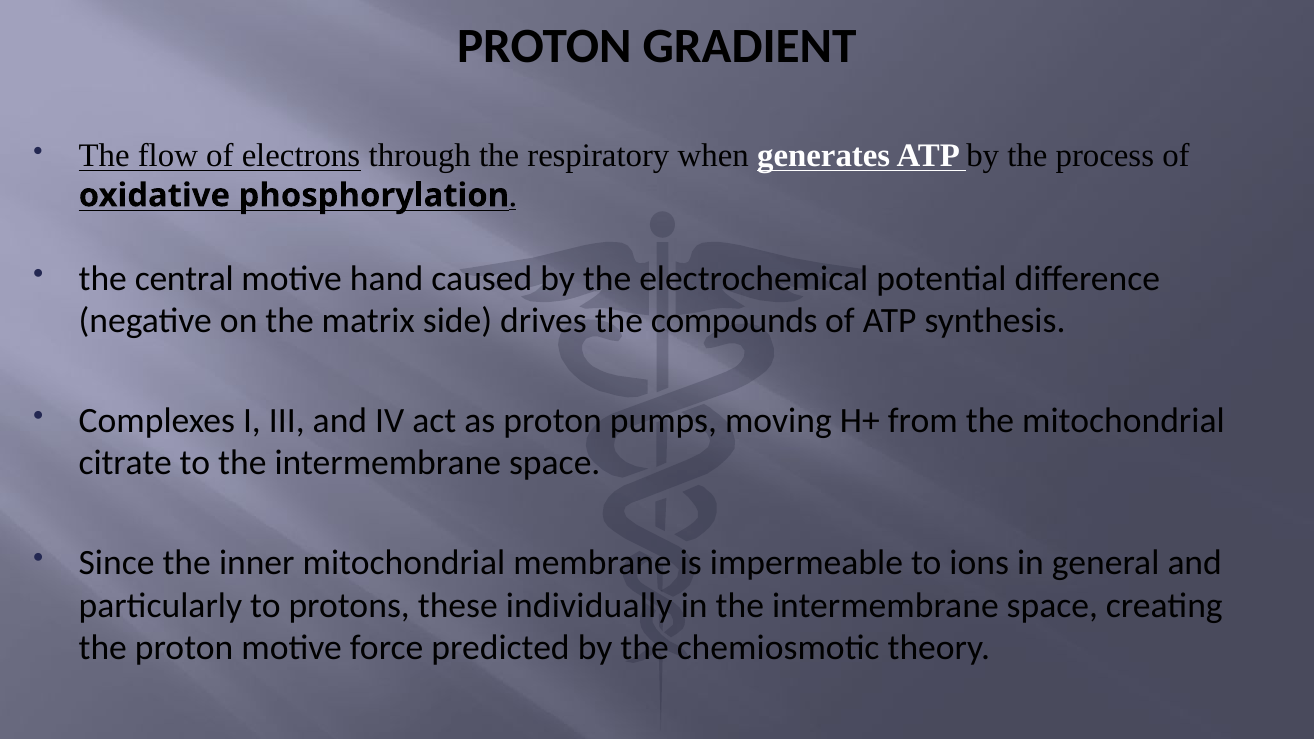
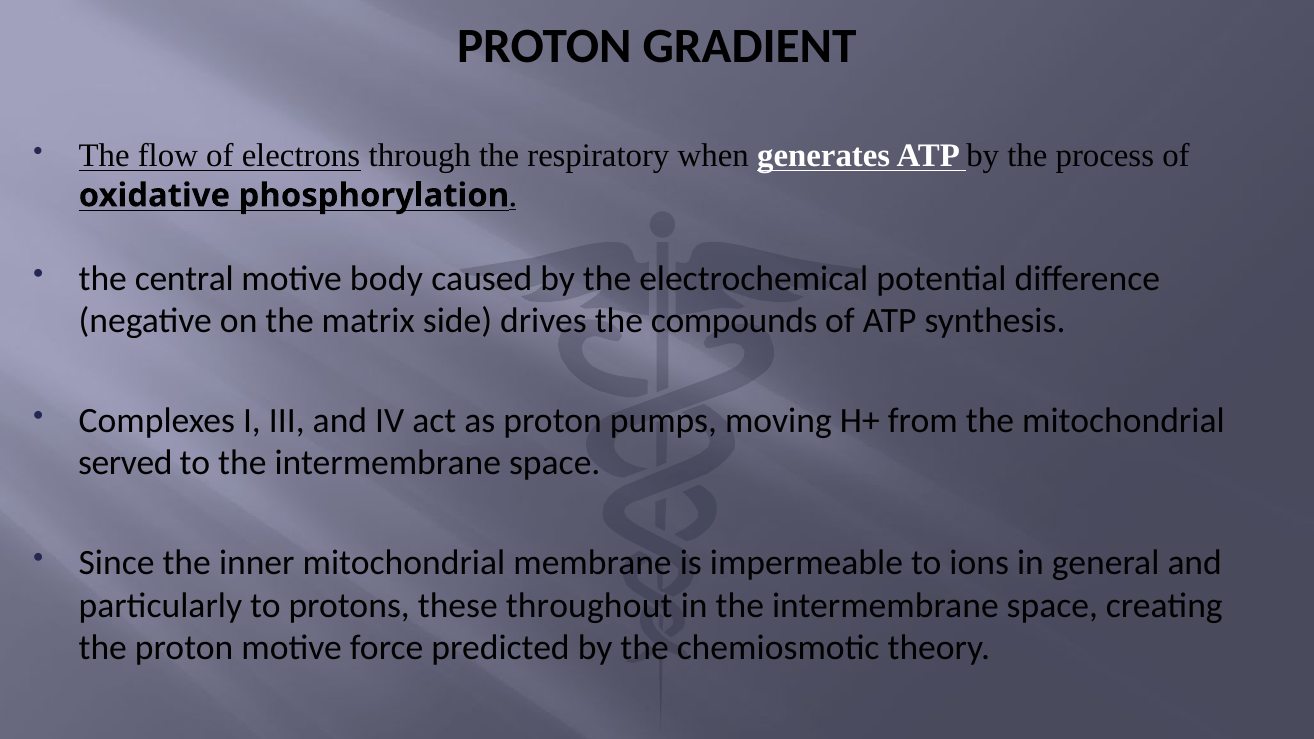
hand: hand -> body
citrate: citrate -> served
individually: individually -> throughout
